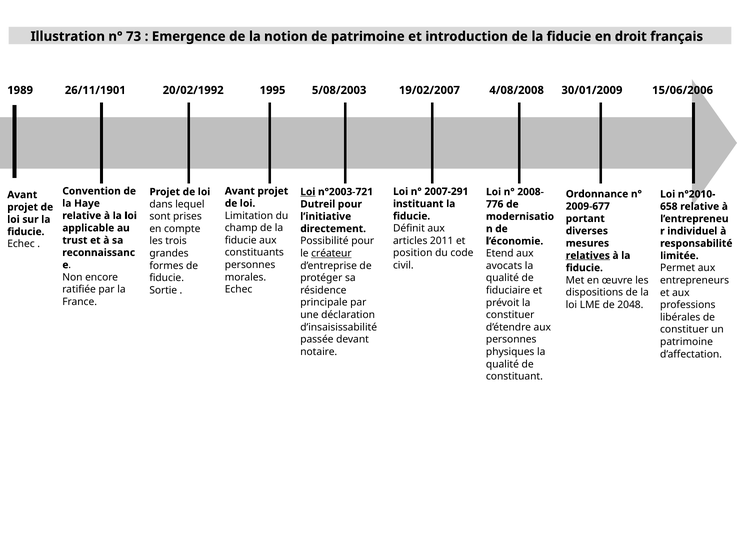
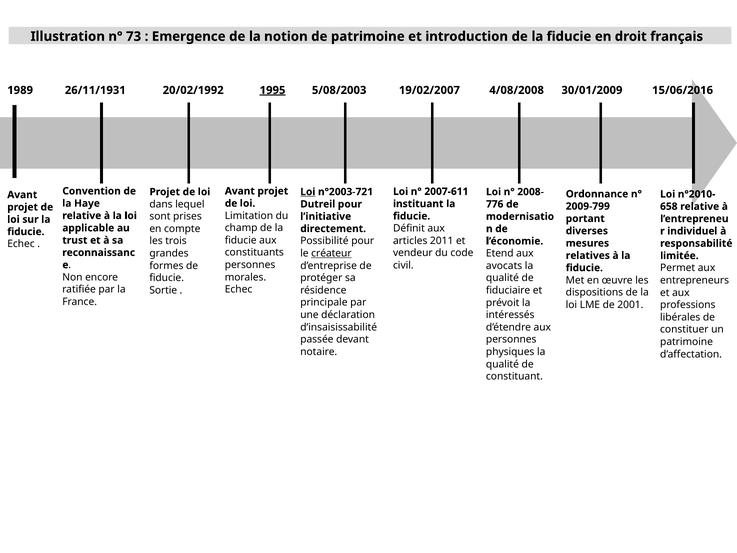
26/11/1901: 26/11/1901 -> 26/11/1931
1995 underline: none -> present
15/06/2006: 15/06/2006 -> 15/06/2016
2007-291: 2007-291 -> 2007-611
2009-677: 2009-677 -> 2009-799
position: position -> vendeur
relatives underline: present -> none
2048: 2048 -> 2001
constituer at (510, 315): constituer -> intéressés
